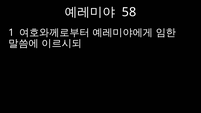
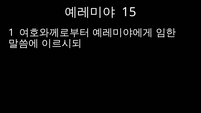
58: 58 -> 15
